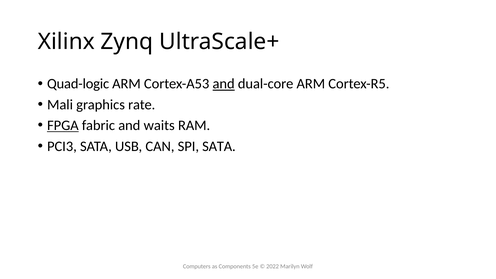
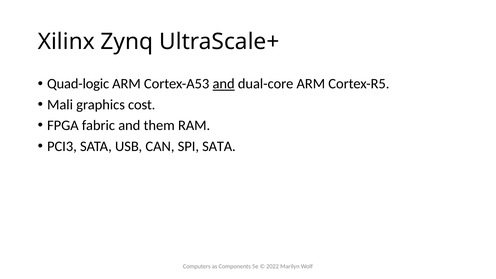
rate: rate -> cost
FPGA underline: present -> none
waits: waits -> them
